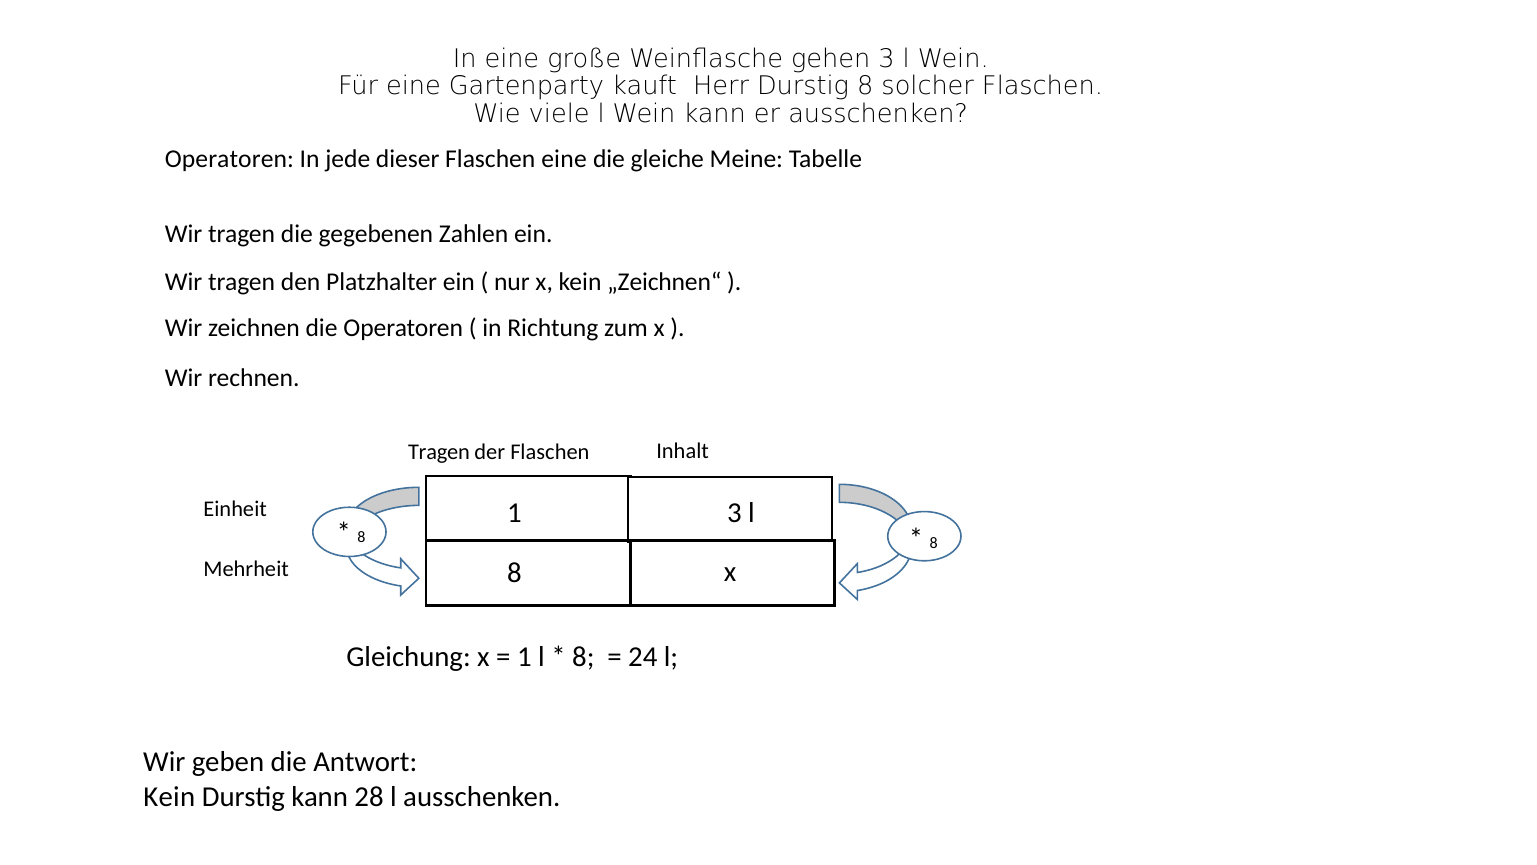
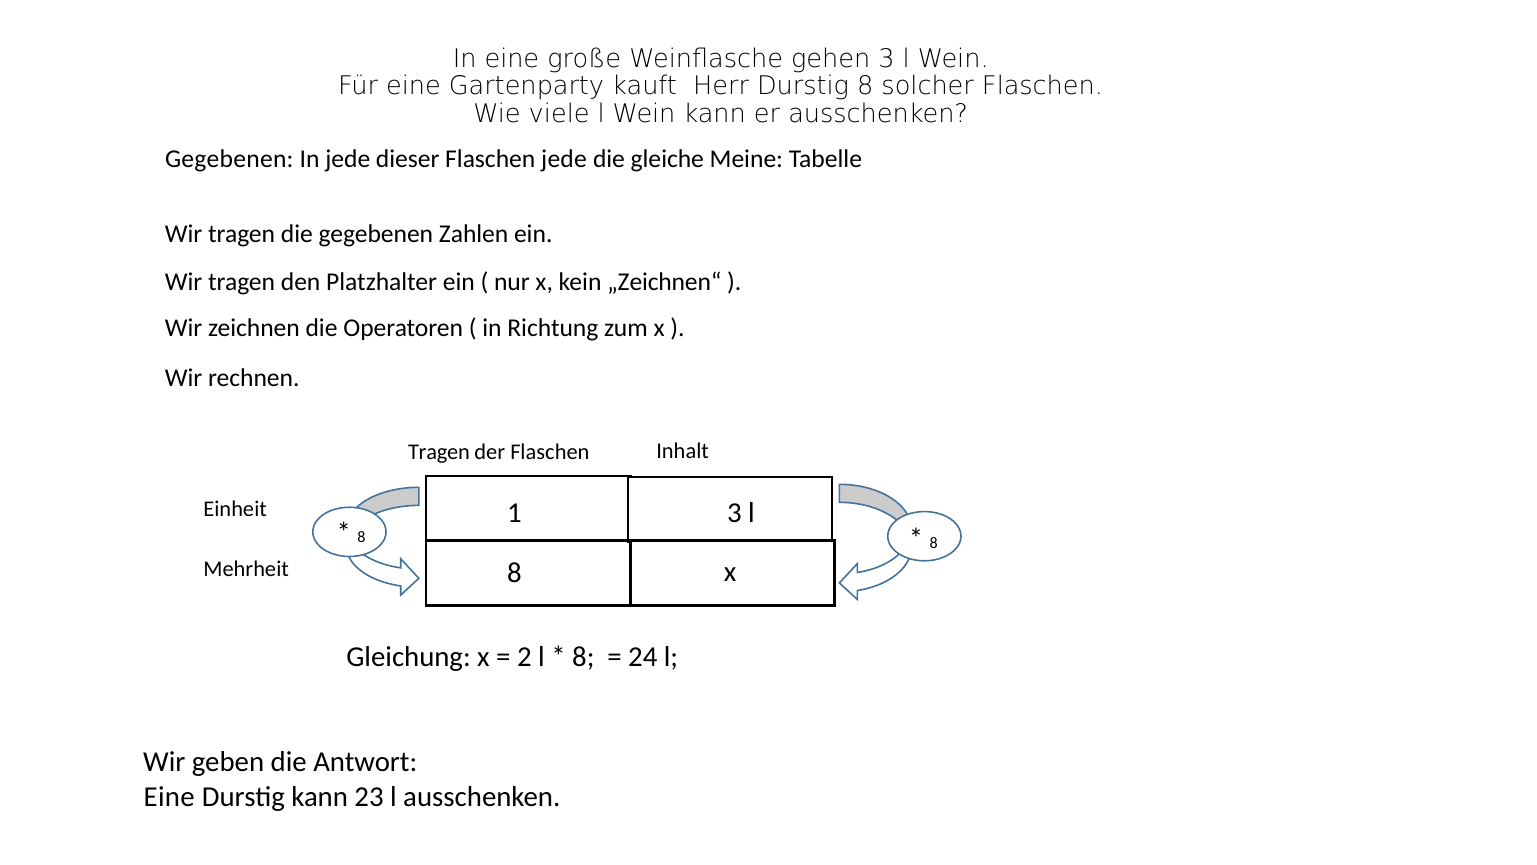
Operatoren at (229, 159): Operatoren -> Gegebenen
Flaschen eine: eine -> jede
1 at (524, 657): 1 -> 2
Kein at (169, 796): Kein -> Eine
28: 28 -> 23
